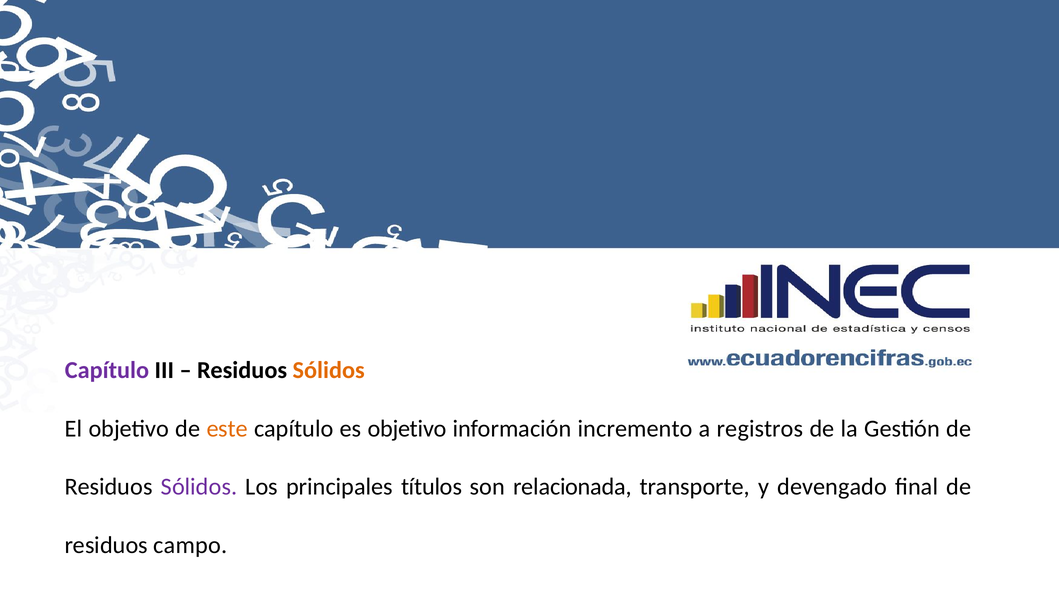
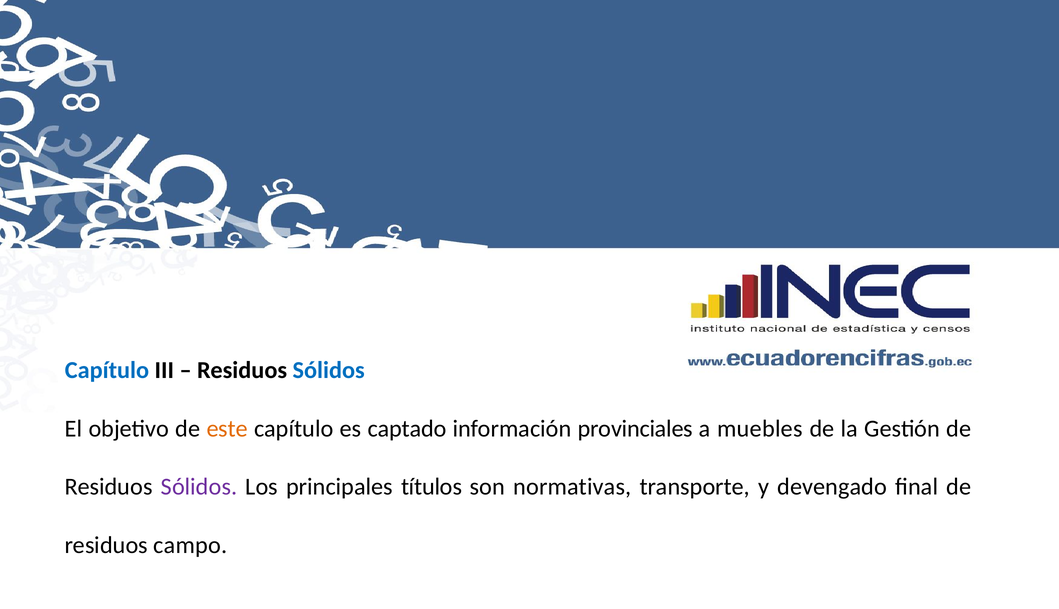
Capítulo at (107, 370) colour: purple -> blue
Sólidos at (329, 370) colour: orange -> blue
es objetivo: objetivo -> captado
incremento: incremento -> provinciales
registros: registros -> muebles
relacionada: relacionada -> normativas
